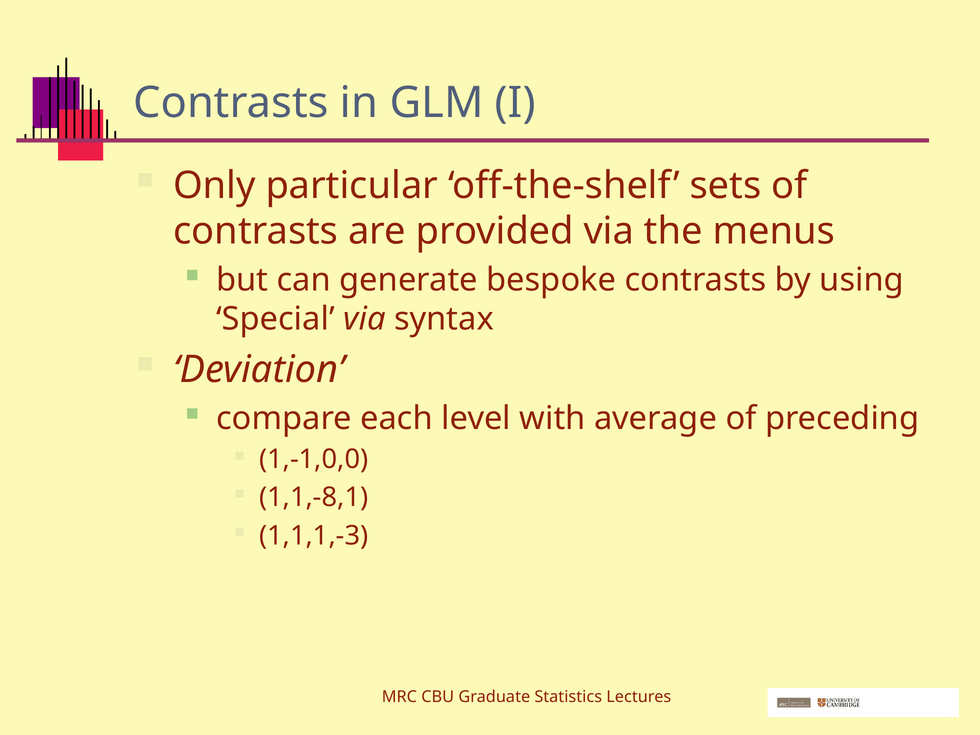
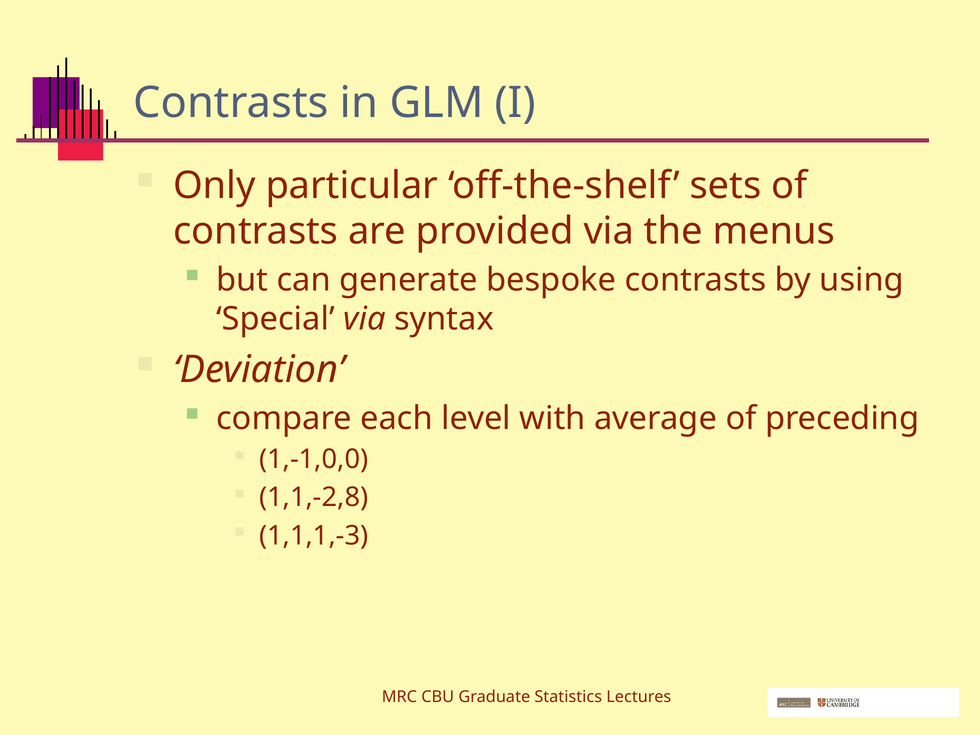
1,1,-8,1: 1,1,-8,1 -> 1,1,-2,8
